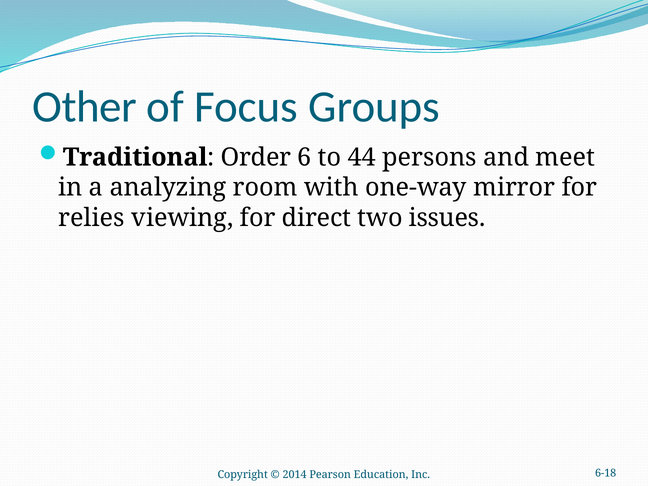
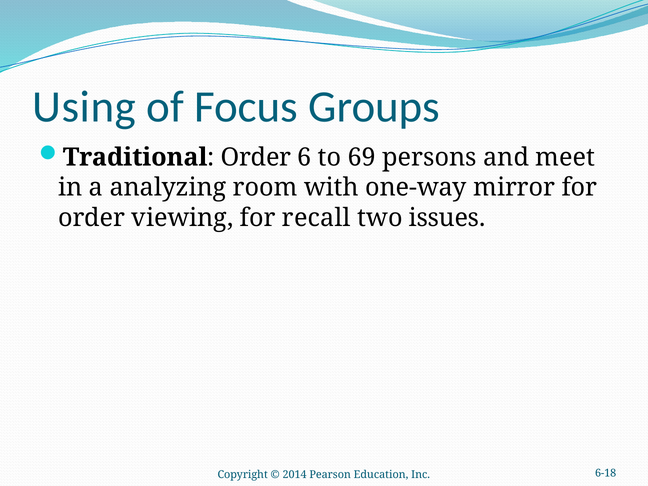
Other: Other -> Using
44: 44 -> 69
relies at (92, 218): relies -> order
direct: direct -> recall
